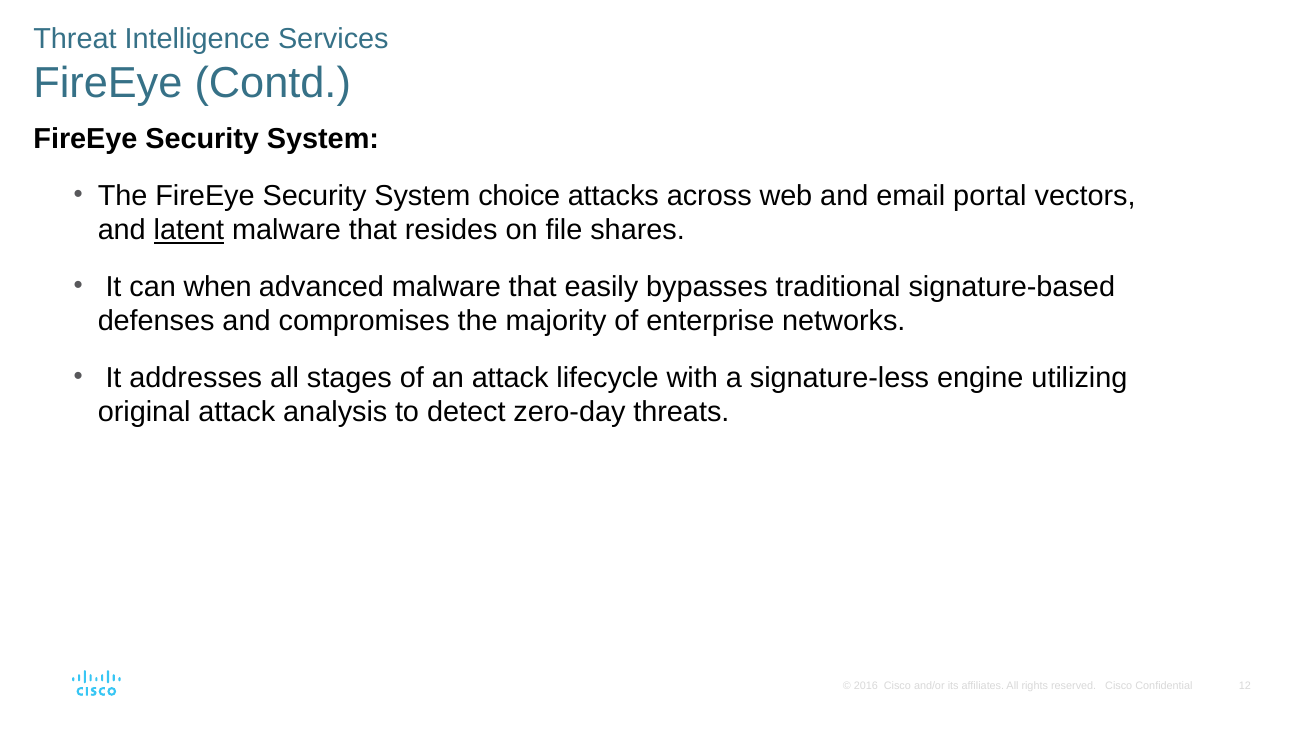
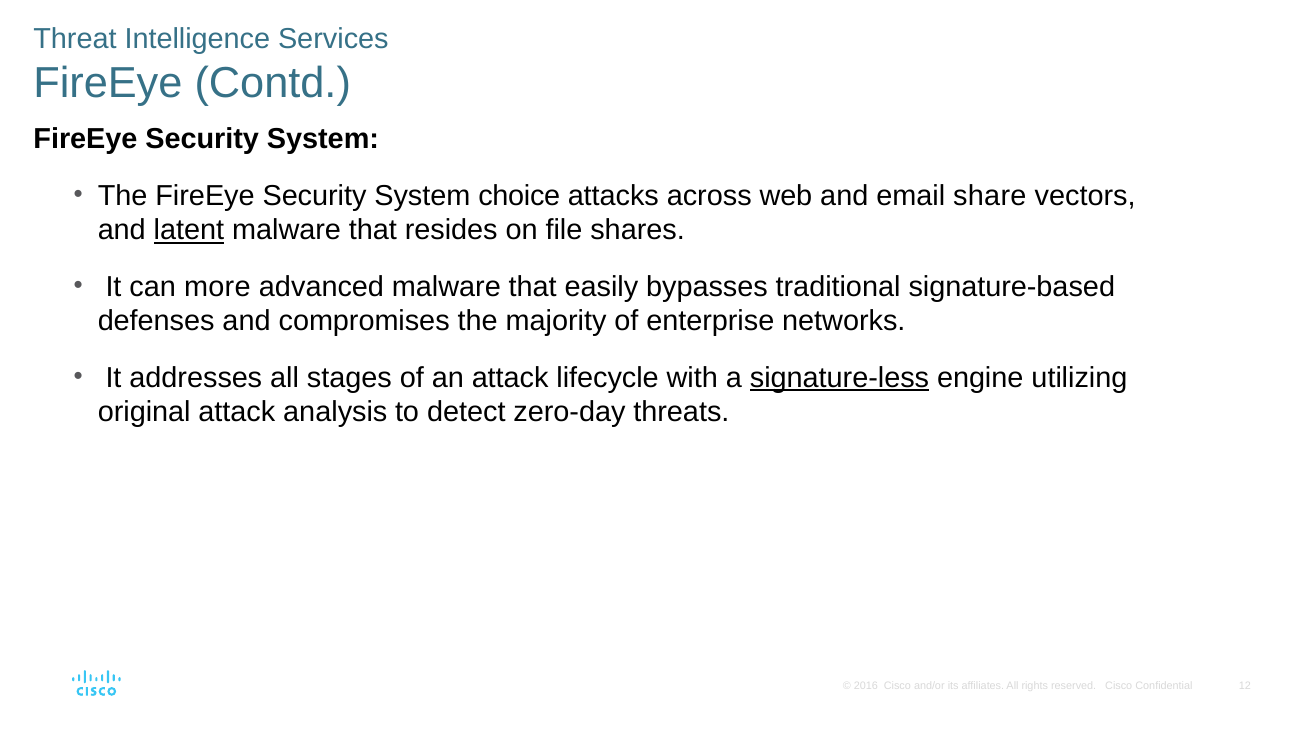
portal: portal -> share
when: when -> more
signature-less underline: none -> present
